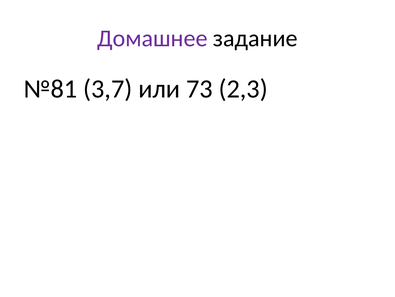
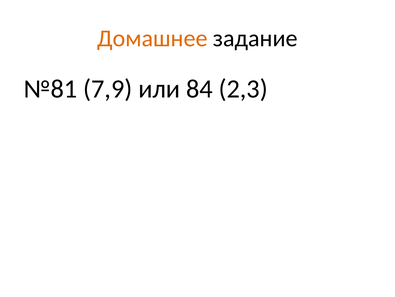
Домашнее colour: purple -> orange
3,7: 3,7 -> 7,9
73: 73 -> 84
